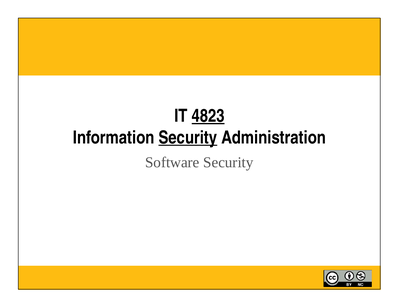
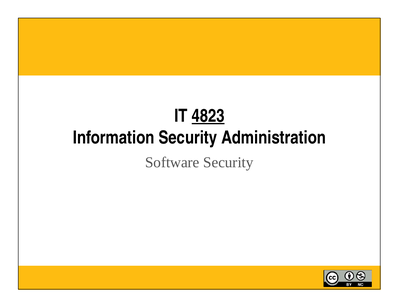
Security at (188, 138) underline: present -> none
